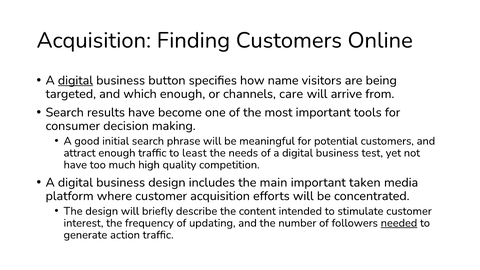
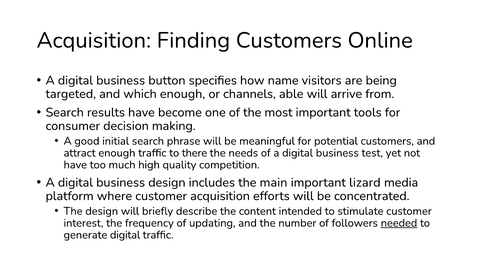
digital at (75, 80) underline: present -> none
care: care -> able
least: least -> there
taken: taken -> lizard
generate action: action -> digital
